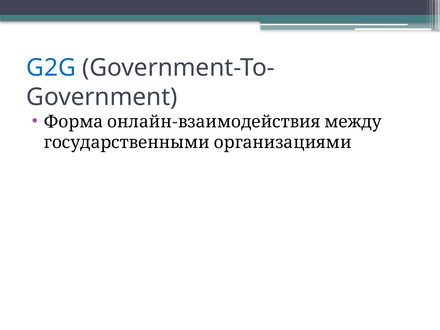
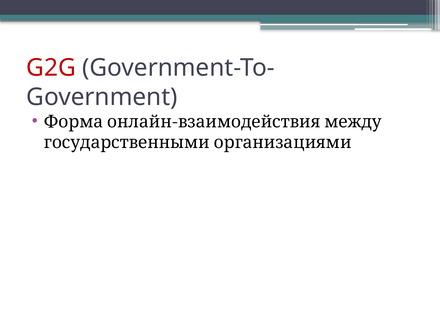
G2G colour: blue -> red
